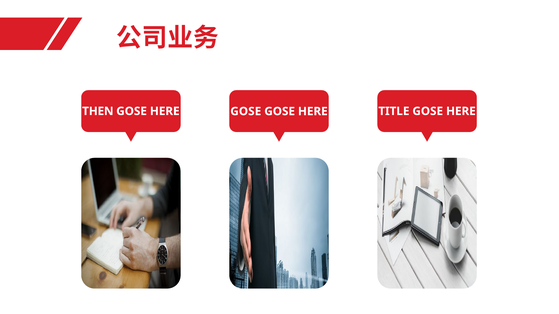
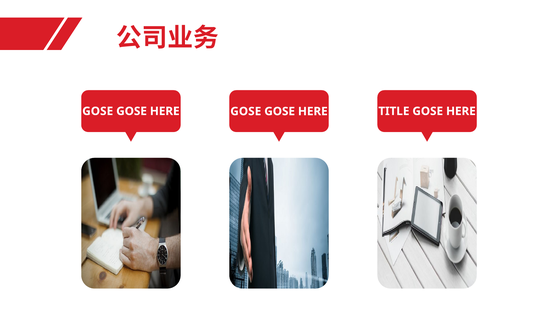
THEN at (98, 111): THEN -> GOSE
